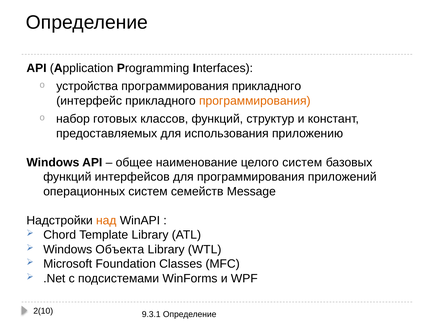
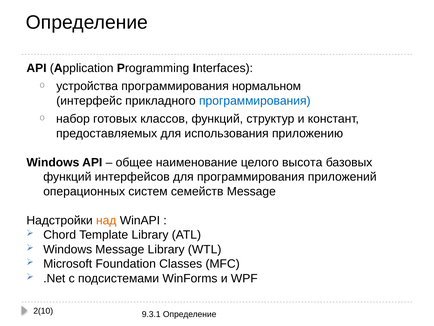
программирования прикладного: прикладного -> нормальном
программирования at (255, 101) colour: orange -> blue
целого систем: систем -> высота
Windows Объекта: Объекта -> Message
